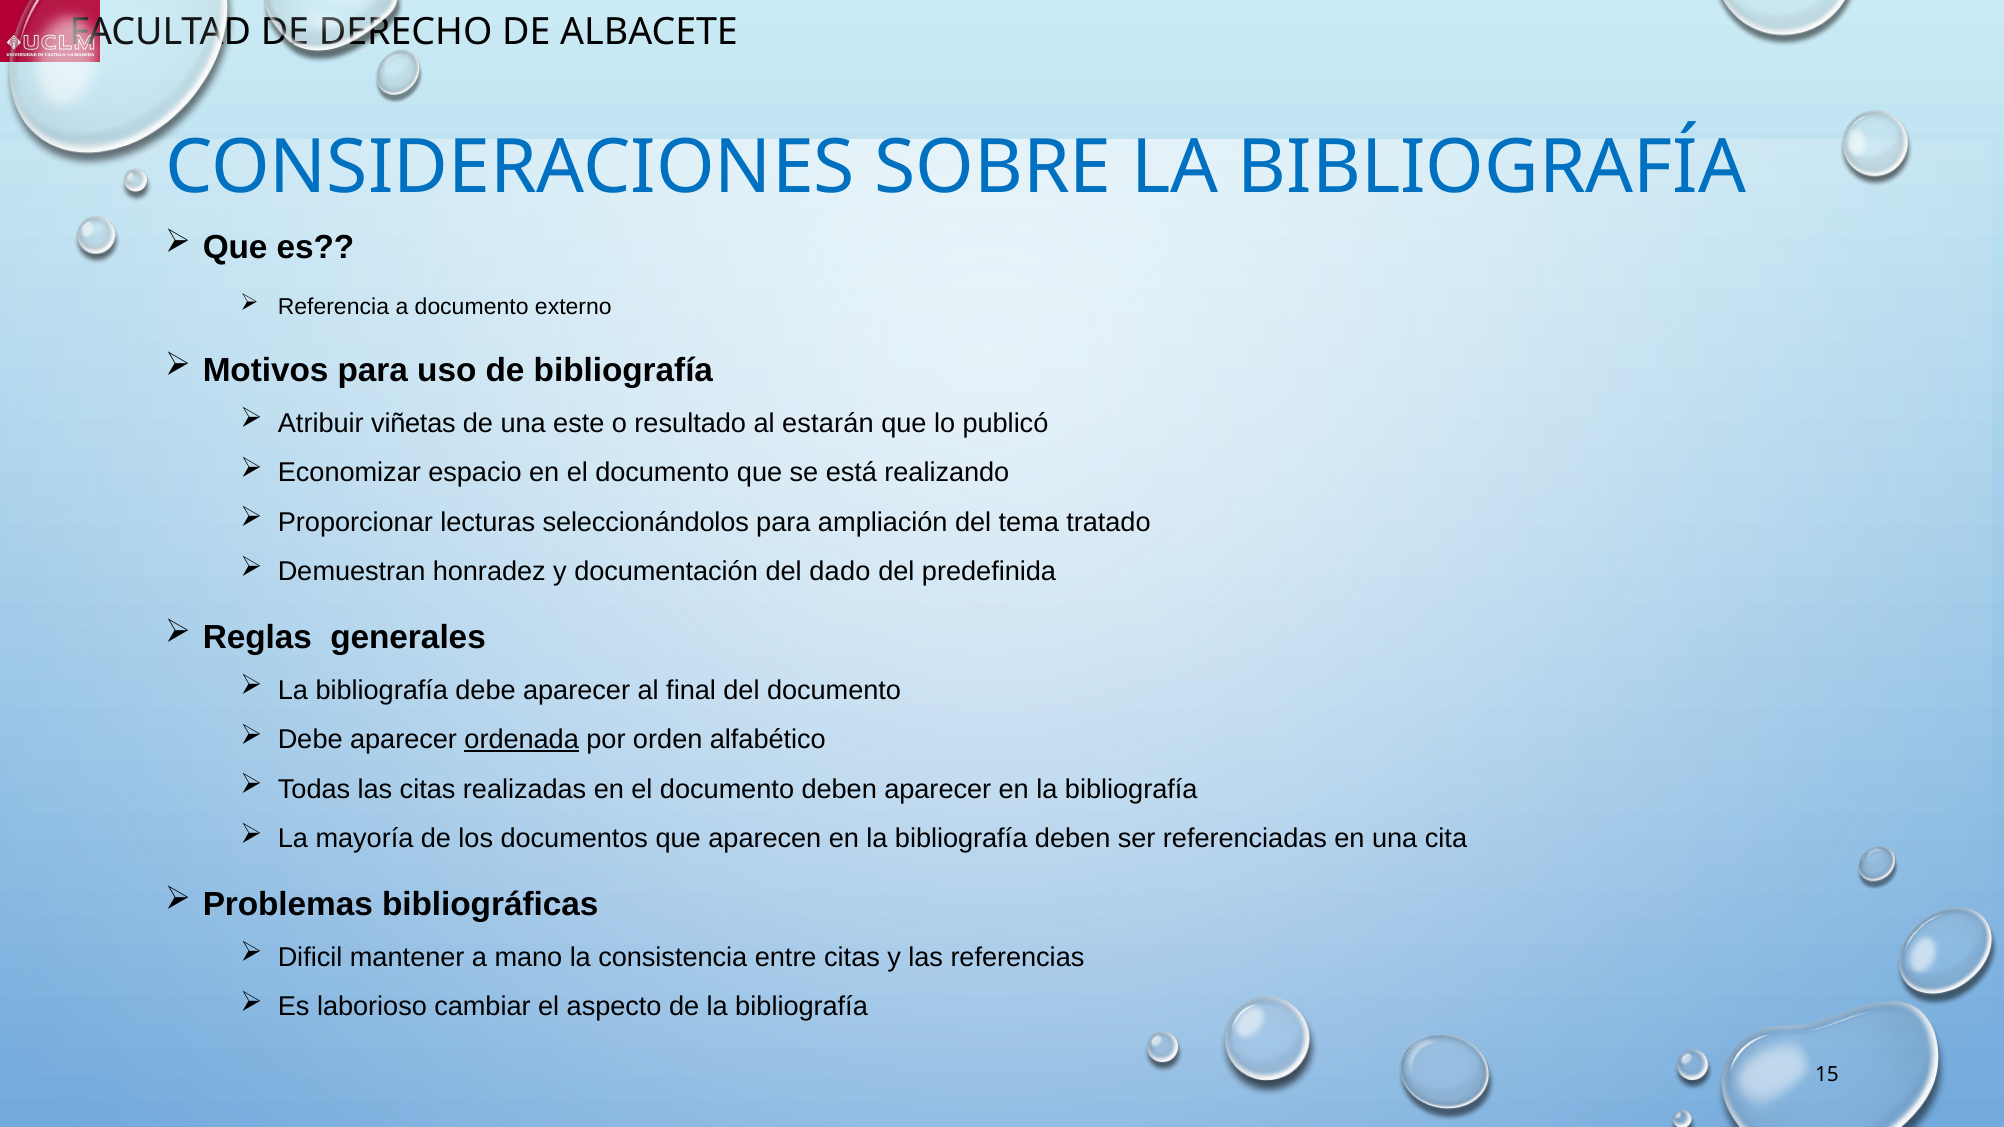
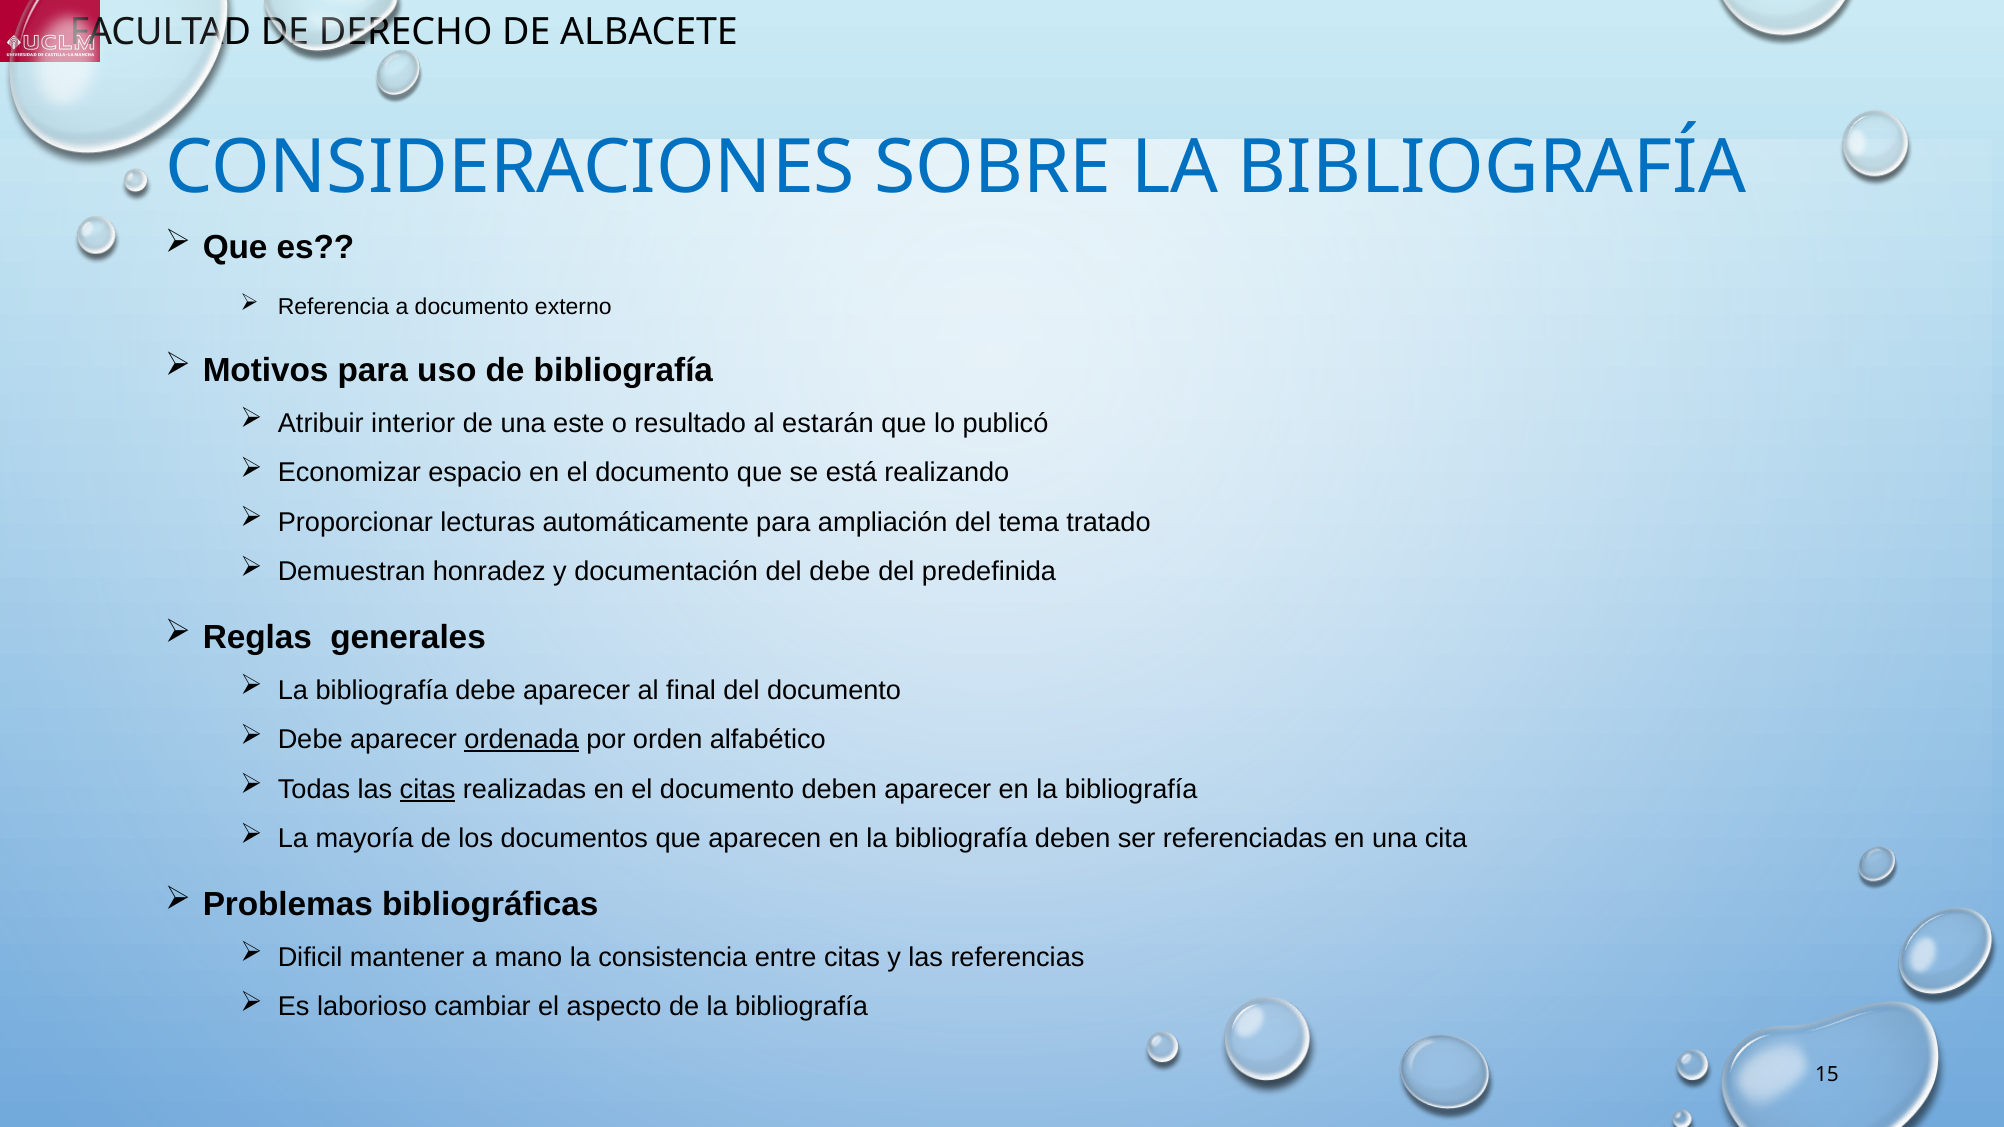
viñetas: viñetas -> interior
seleccionándolos: seleccionándolos -> automáticamente
del dado: dado -> debe
citas at (428, 789) underline: none -> present
